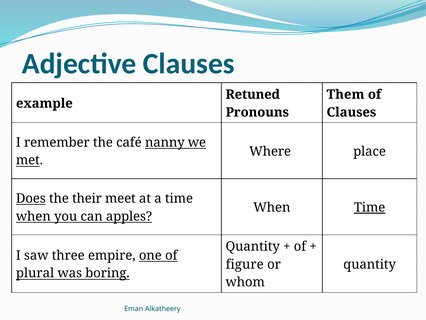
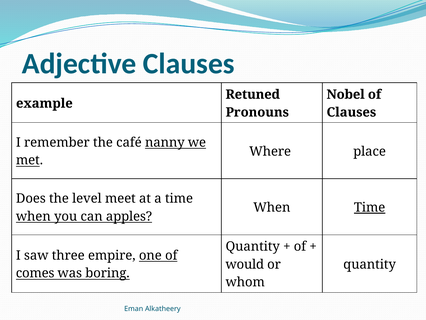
Them: Them -> Nobel
Does underline: present -> none
their: their -> level
figure: figure -> would
plural: plural -> comes
